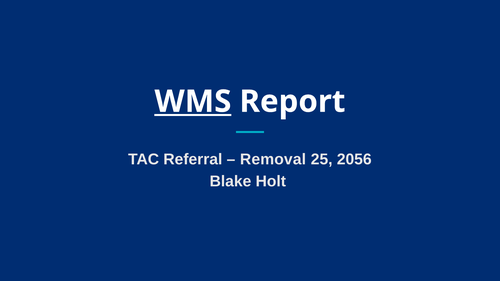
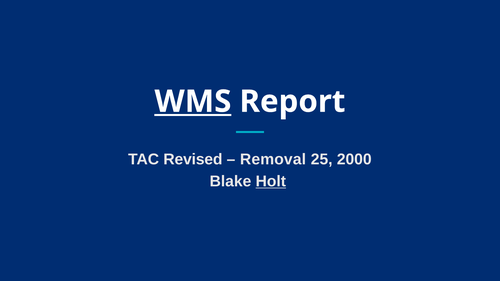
Referral: Referral -> Revised
2056: 2056 -> 2000
Holt underline: none -> present
